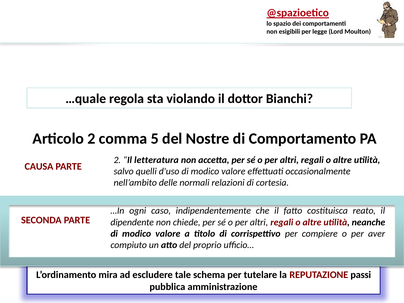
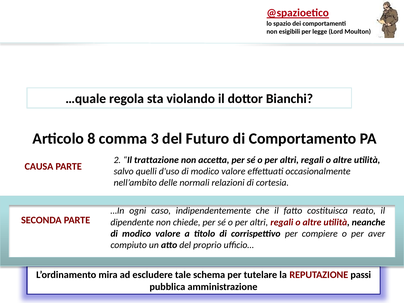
Articolo 2: 2 -> 8
5: 5 -> 3
Nostre: Nostre -> Futuro
letteratura: letteratura -> trattazione
